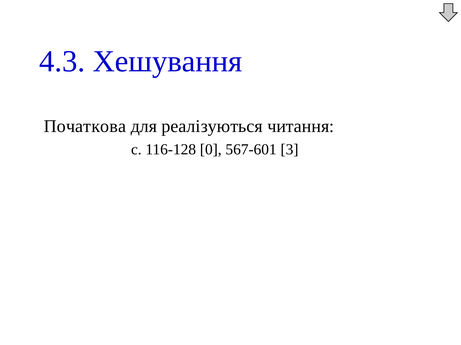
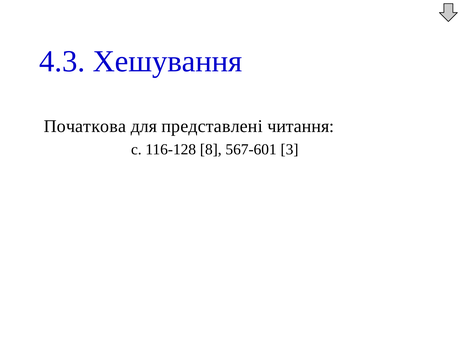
реалізуються: реалізуються -> представлені
0: 0 -> 8
